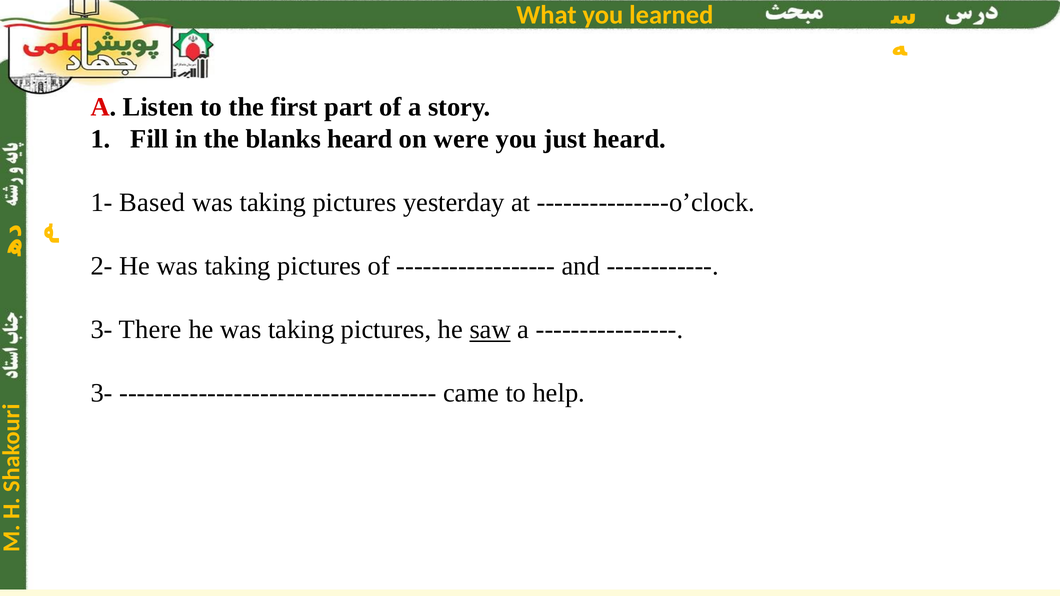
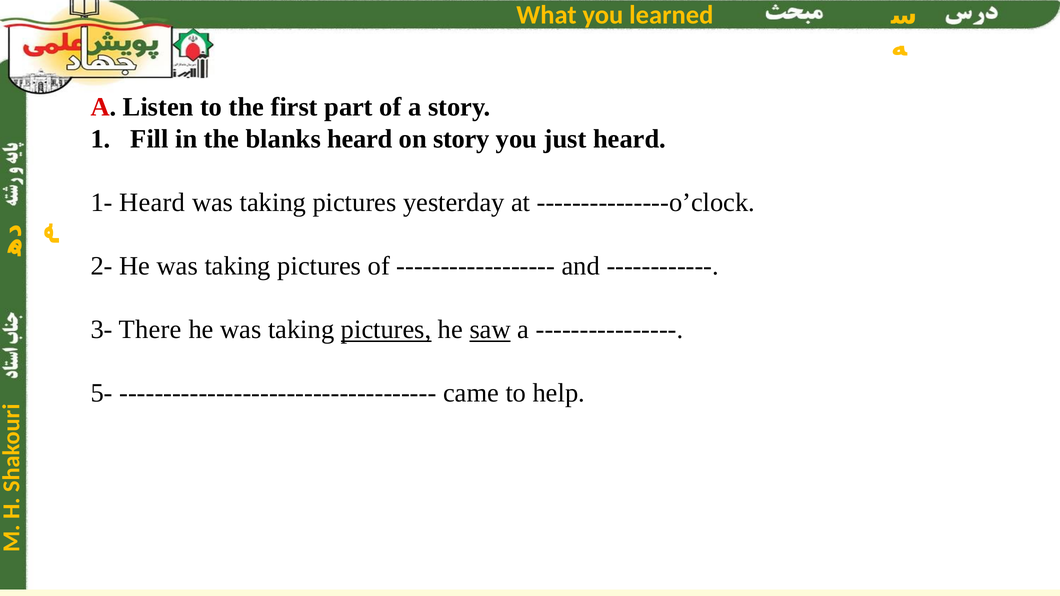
on were: were -> story
1- Based: Based -> Heard
pictures at (386, 330) underline: none -> present
3- at (102, 393): 3- -> 5-
